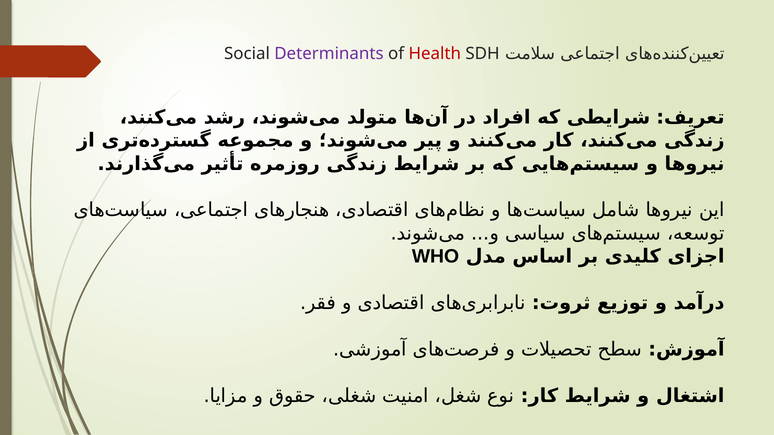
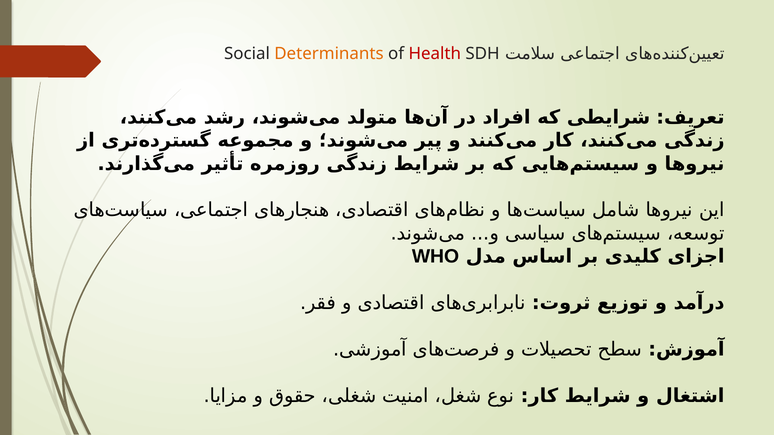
Determinants colour: purple -> orange
